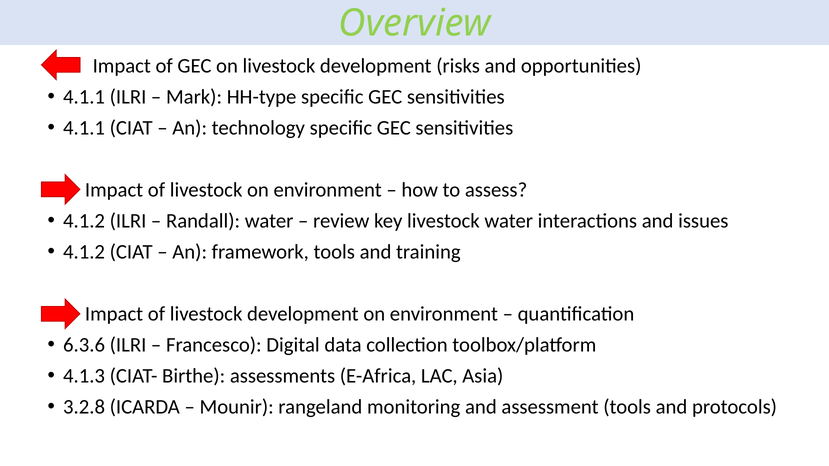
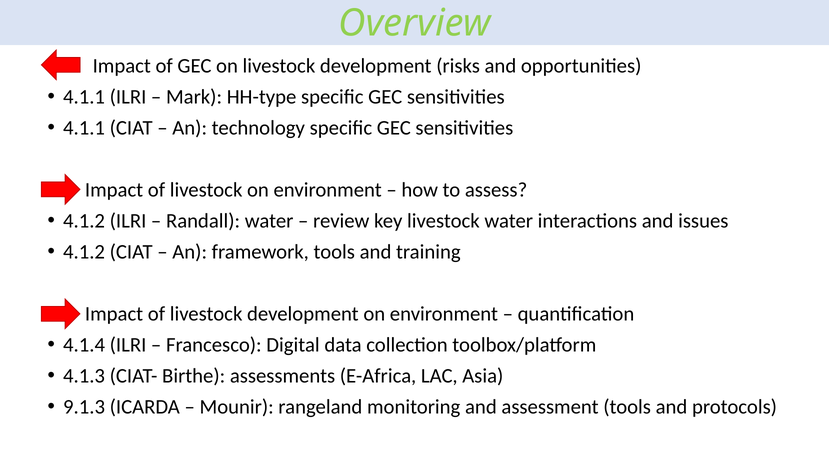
6.3.6: 6.3.6 -> 4.1.4
3.2.8: 3.2.8 -> 9.1.3
